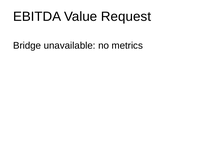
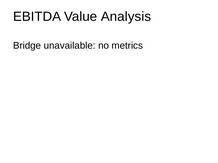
Request: Request -> Analysis
